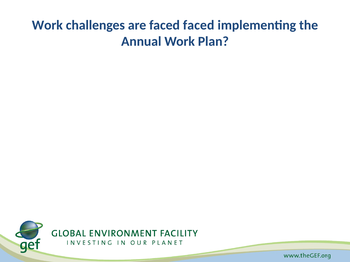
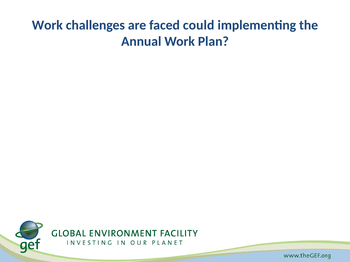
faced faced: faced -> could
